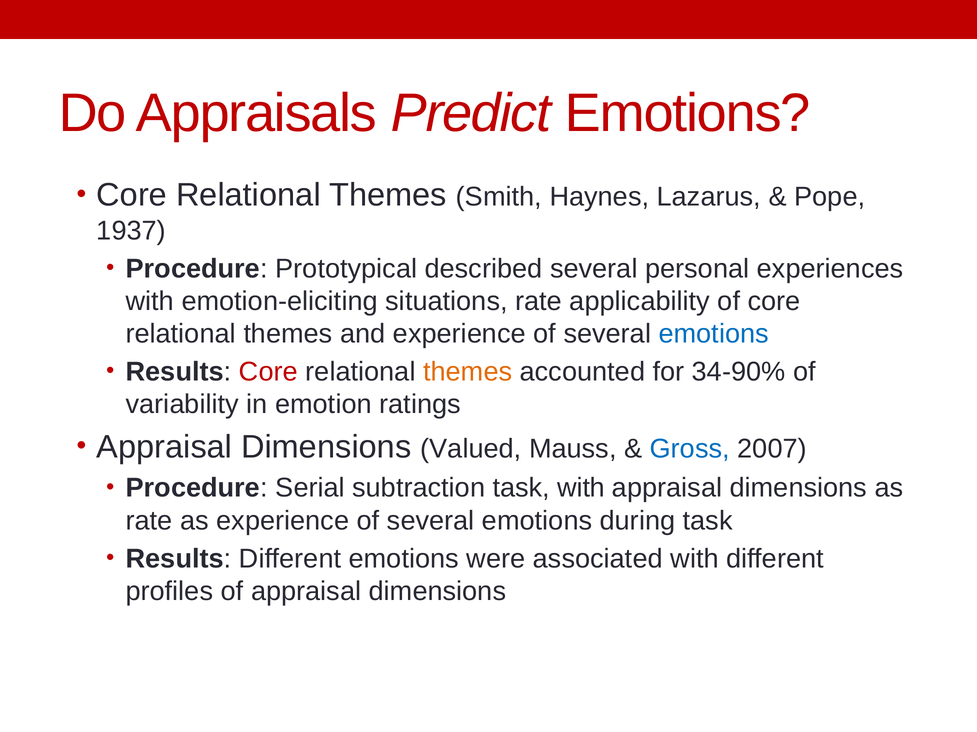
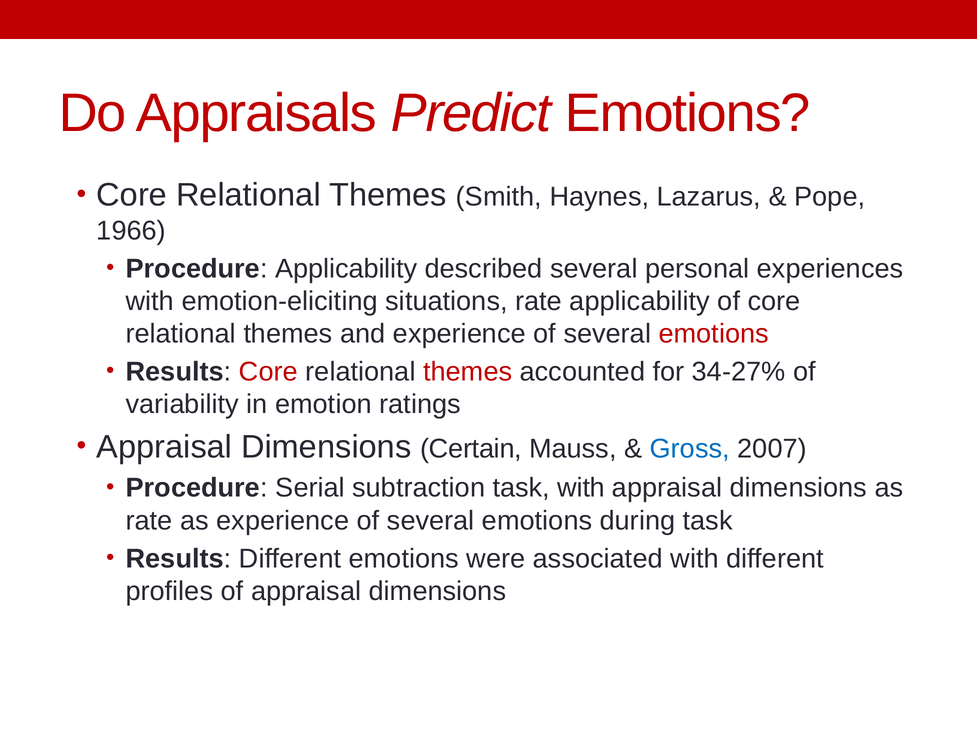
1937: 1937 -> 1966
Procedure Prototypical: Prototypical -> Applicability
emotions at (714, 334) colour: blue -> red
themes at (468, 372) colour: orange -> red
34-90%: 34-90% -> 34-27%
Valued: Valued -> Certain
